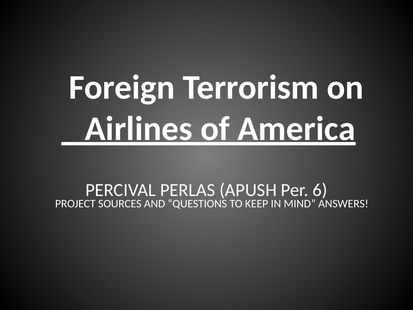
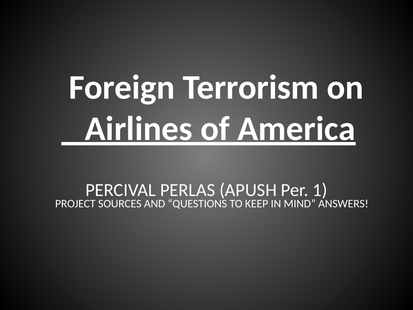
6: 6 -> 1
